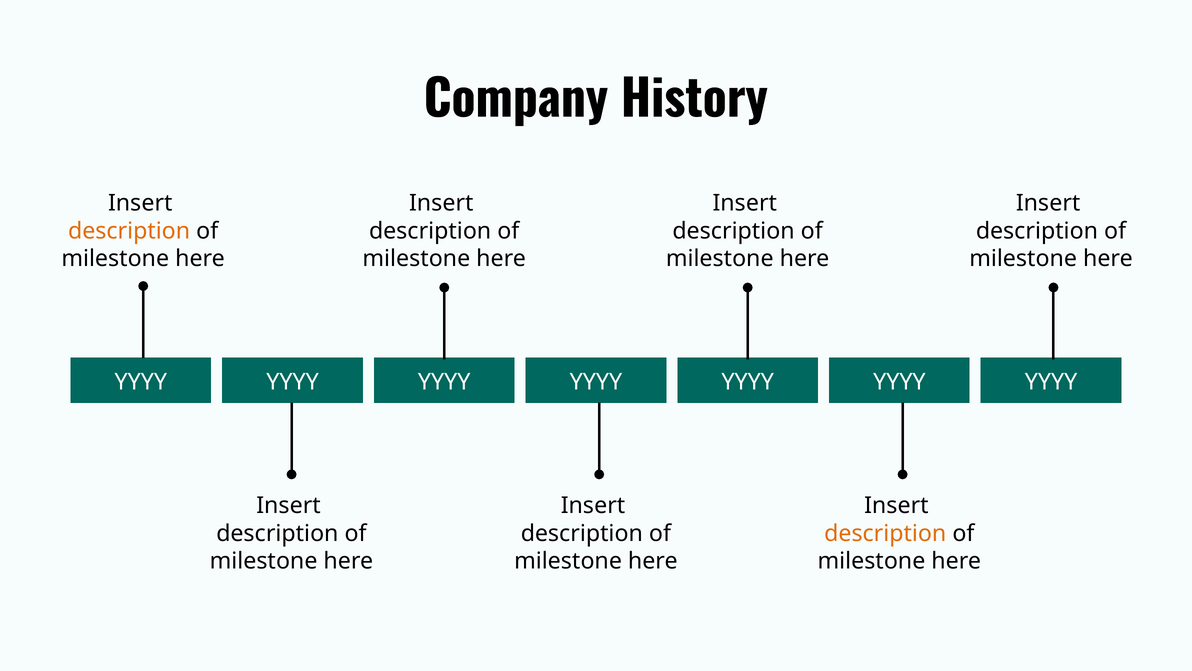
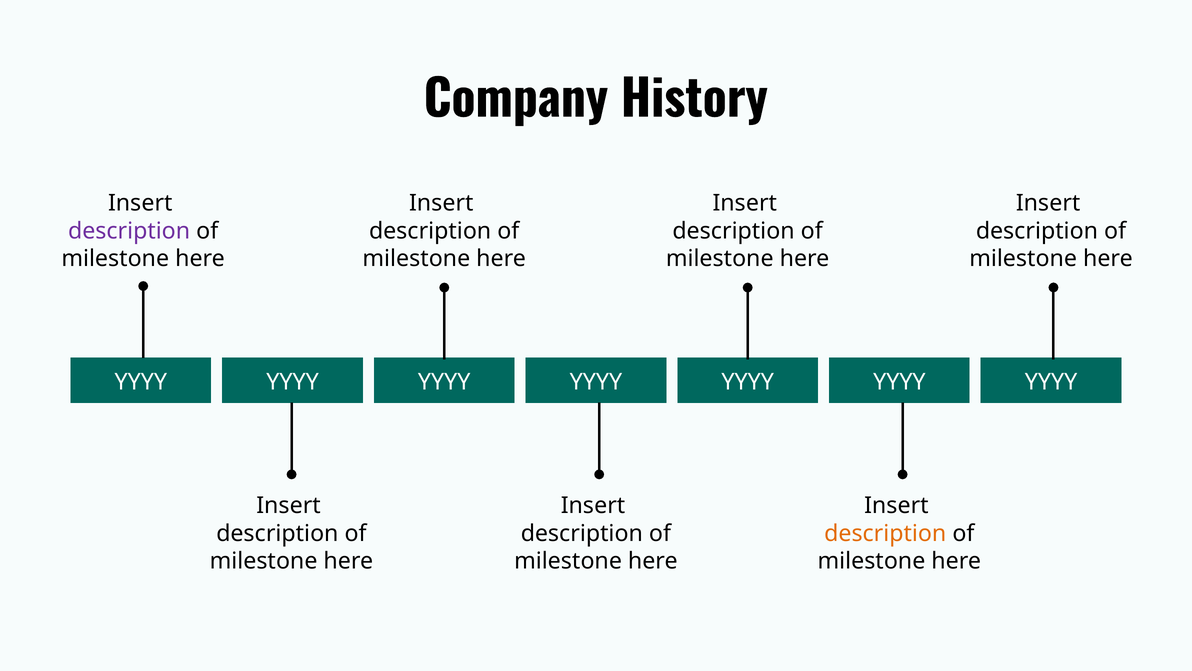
description at (129, 231) colour: orange -> purple
